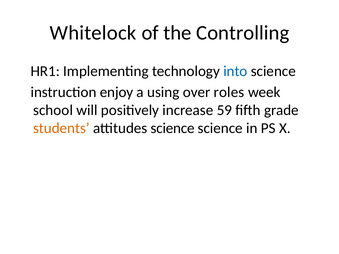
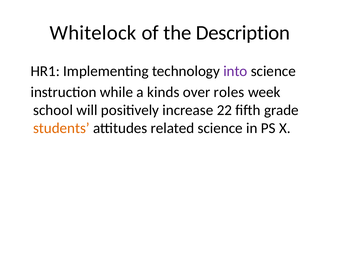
Controlling: Controlling -> Description
into colour: blue -> purple
enjoy: enjoy -> while
using: using -> kinds
59: 59 -> 22
attitudes science: science -> related
